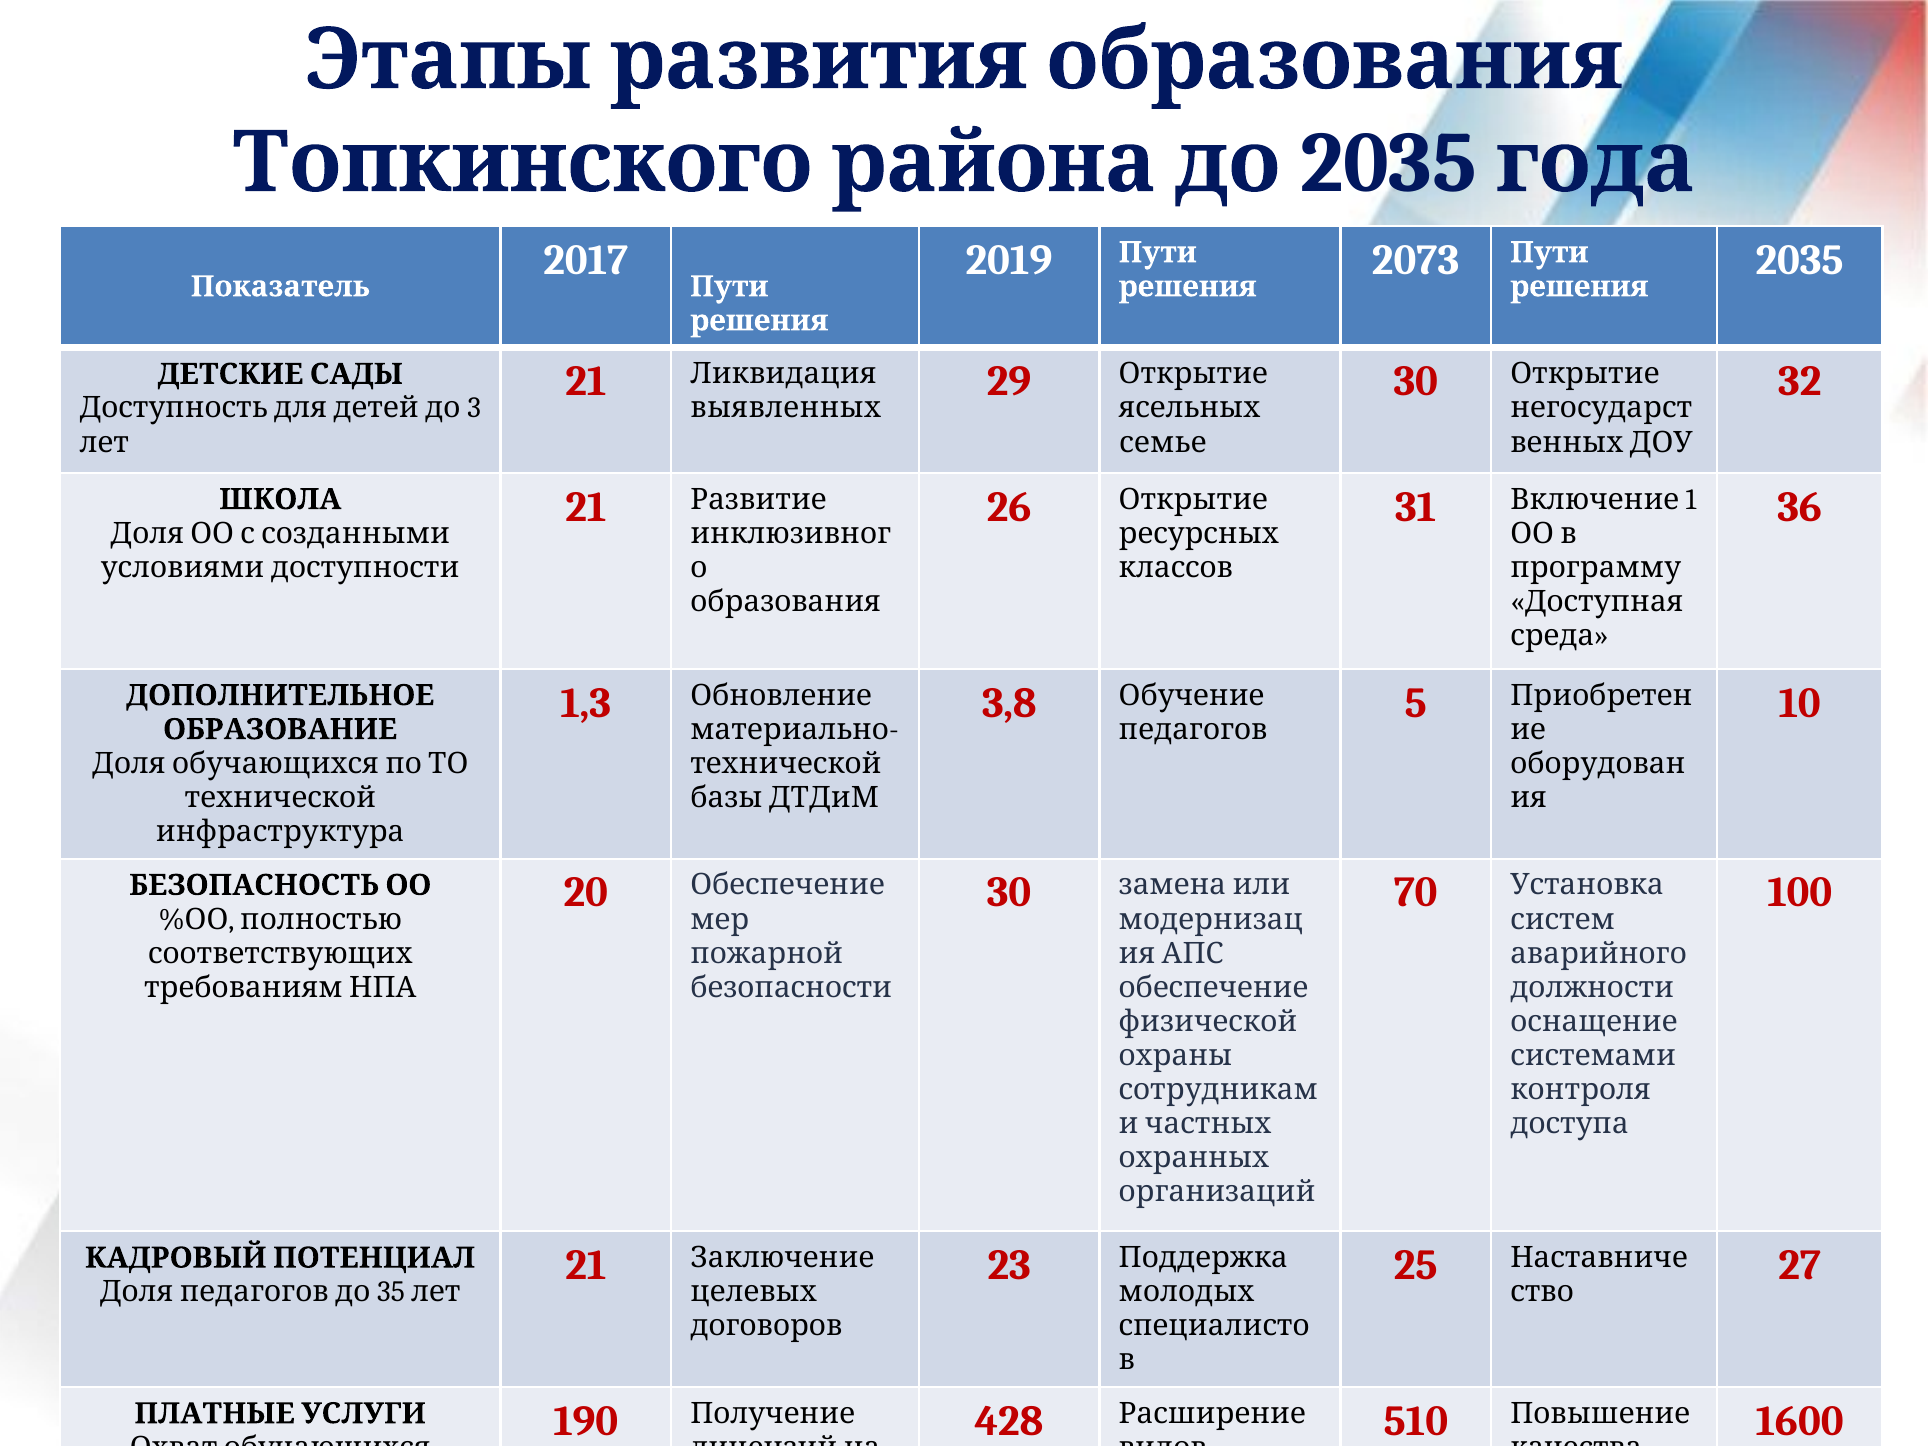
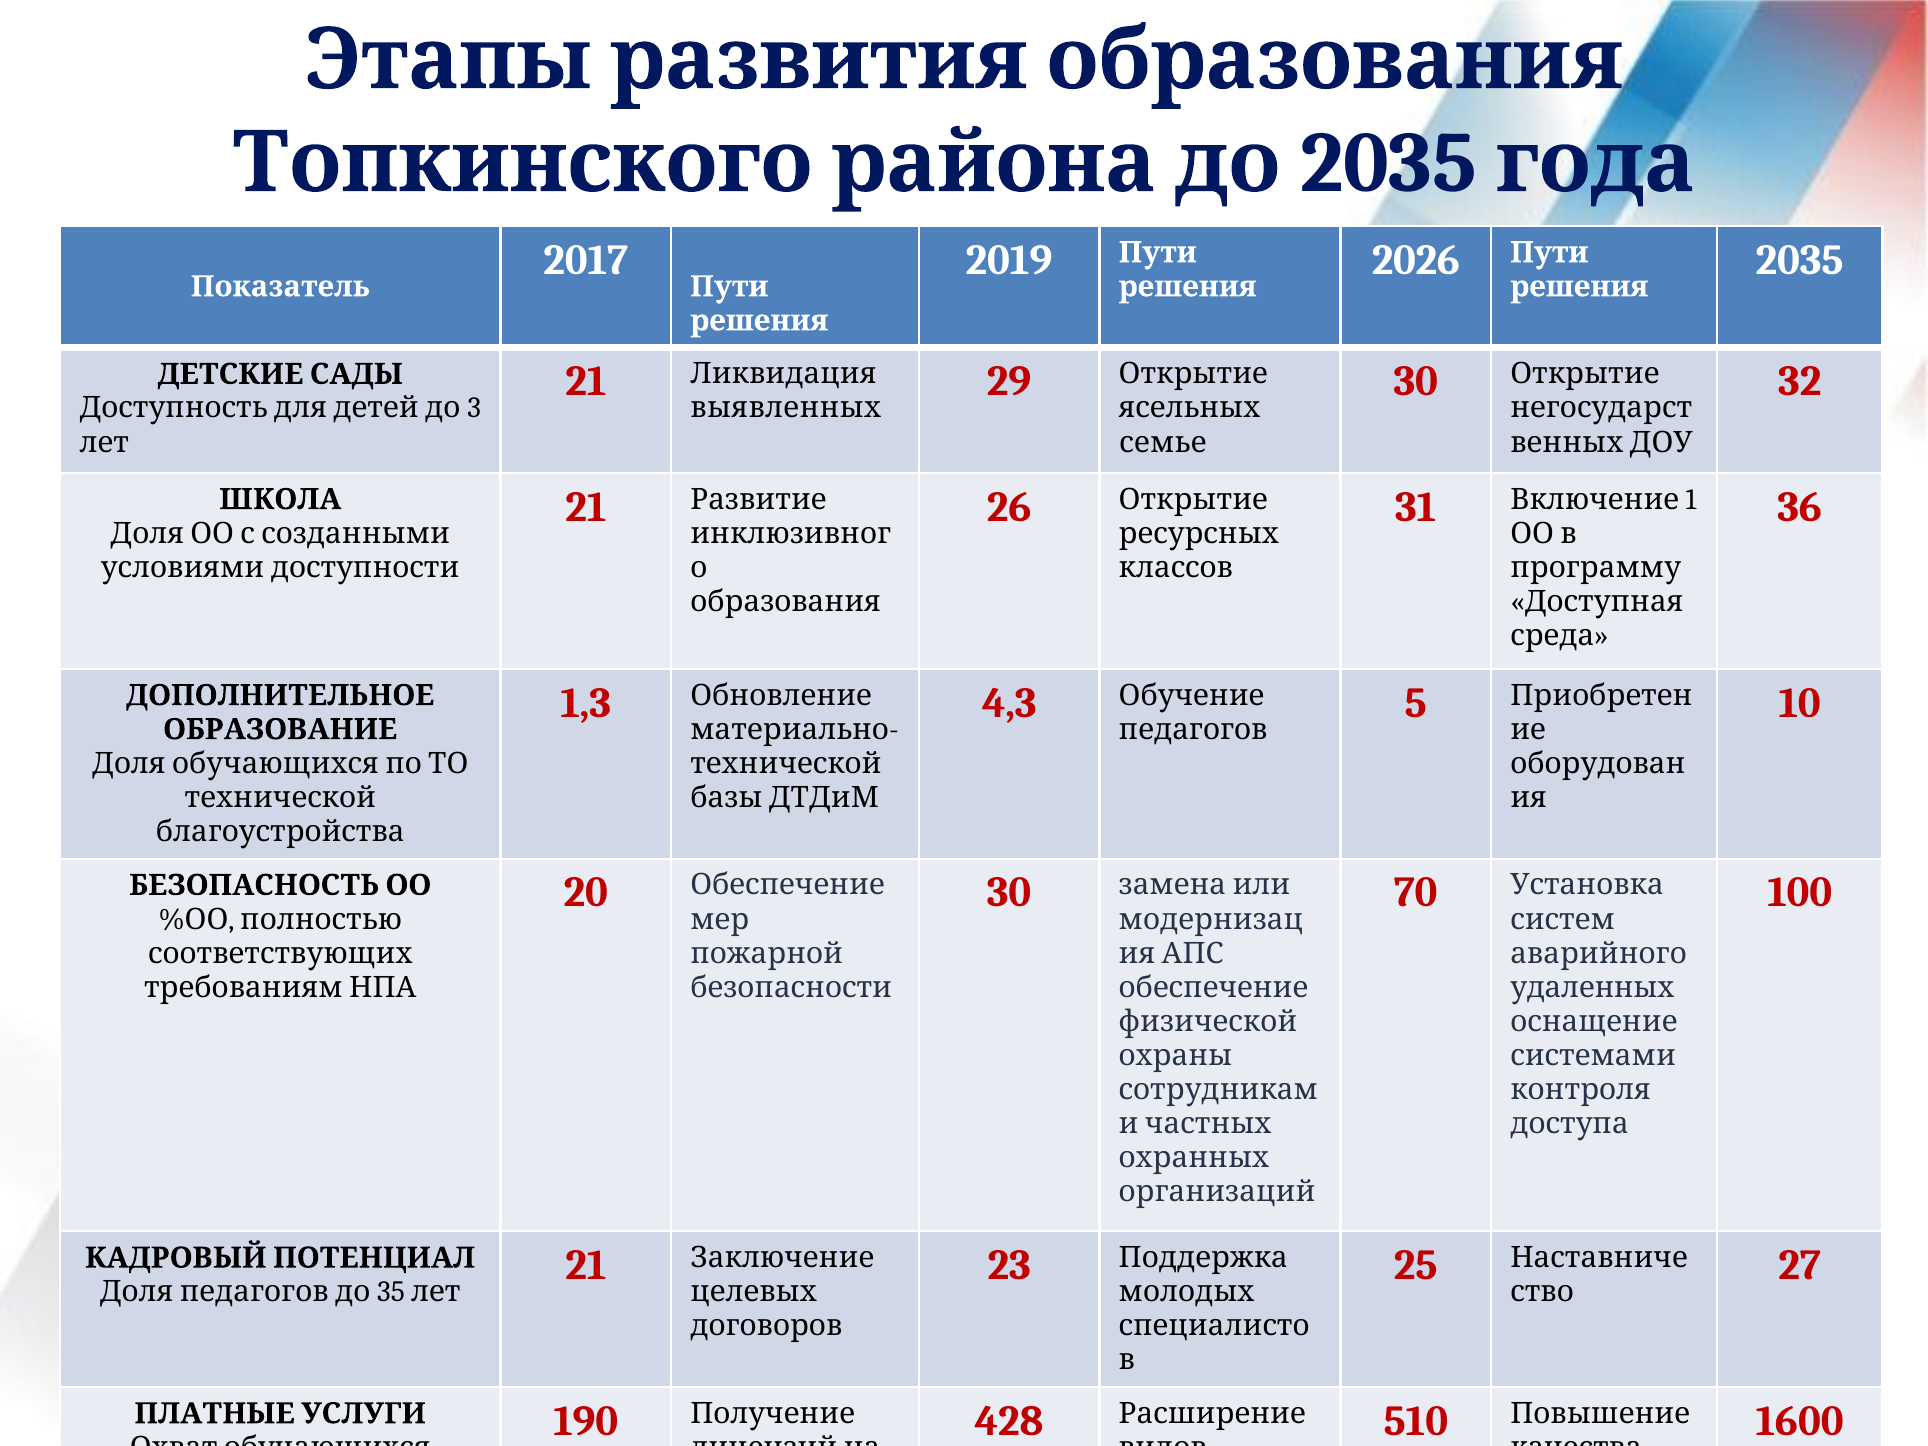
2073: 2073 -> 2026
3,8: 3,8 -> 4,3
инфраструктура: инфраструктура -> благоустройства
должности: должности -> удаленных
